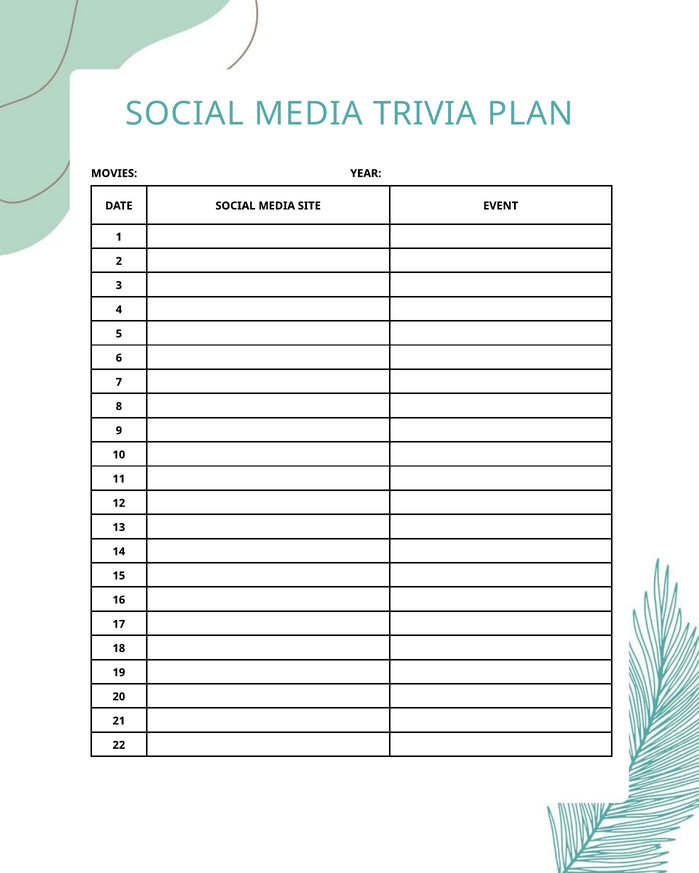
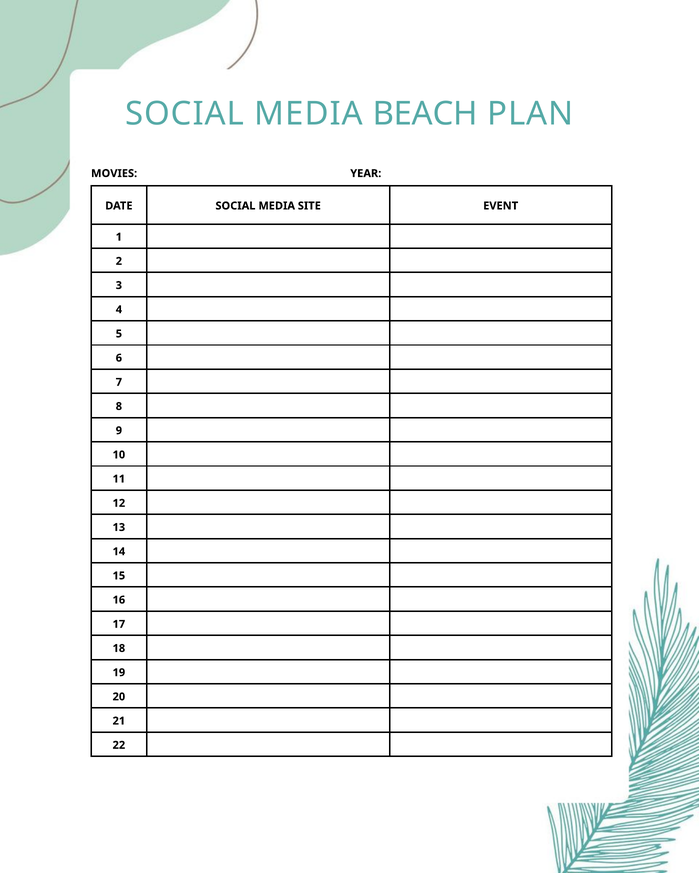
TRIVIA: TRIVIA -> BEACH
